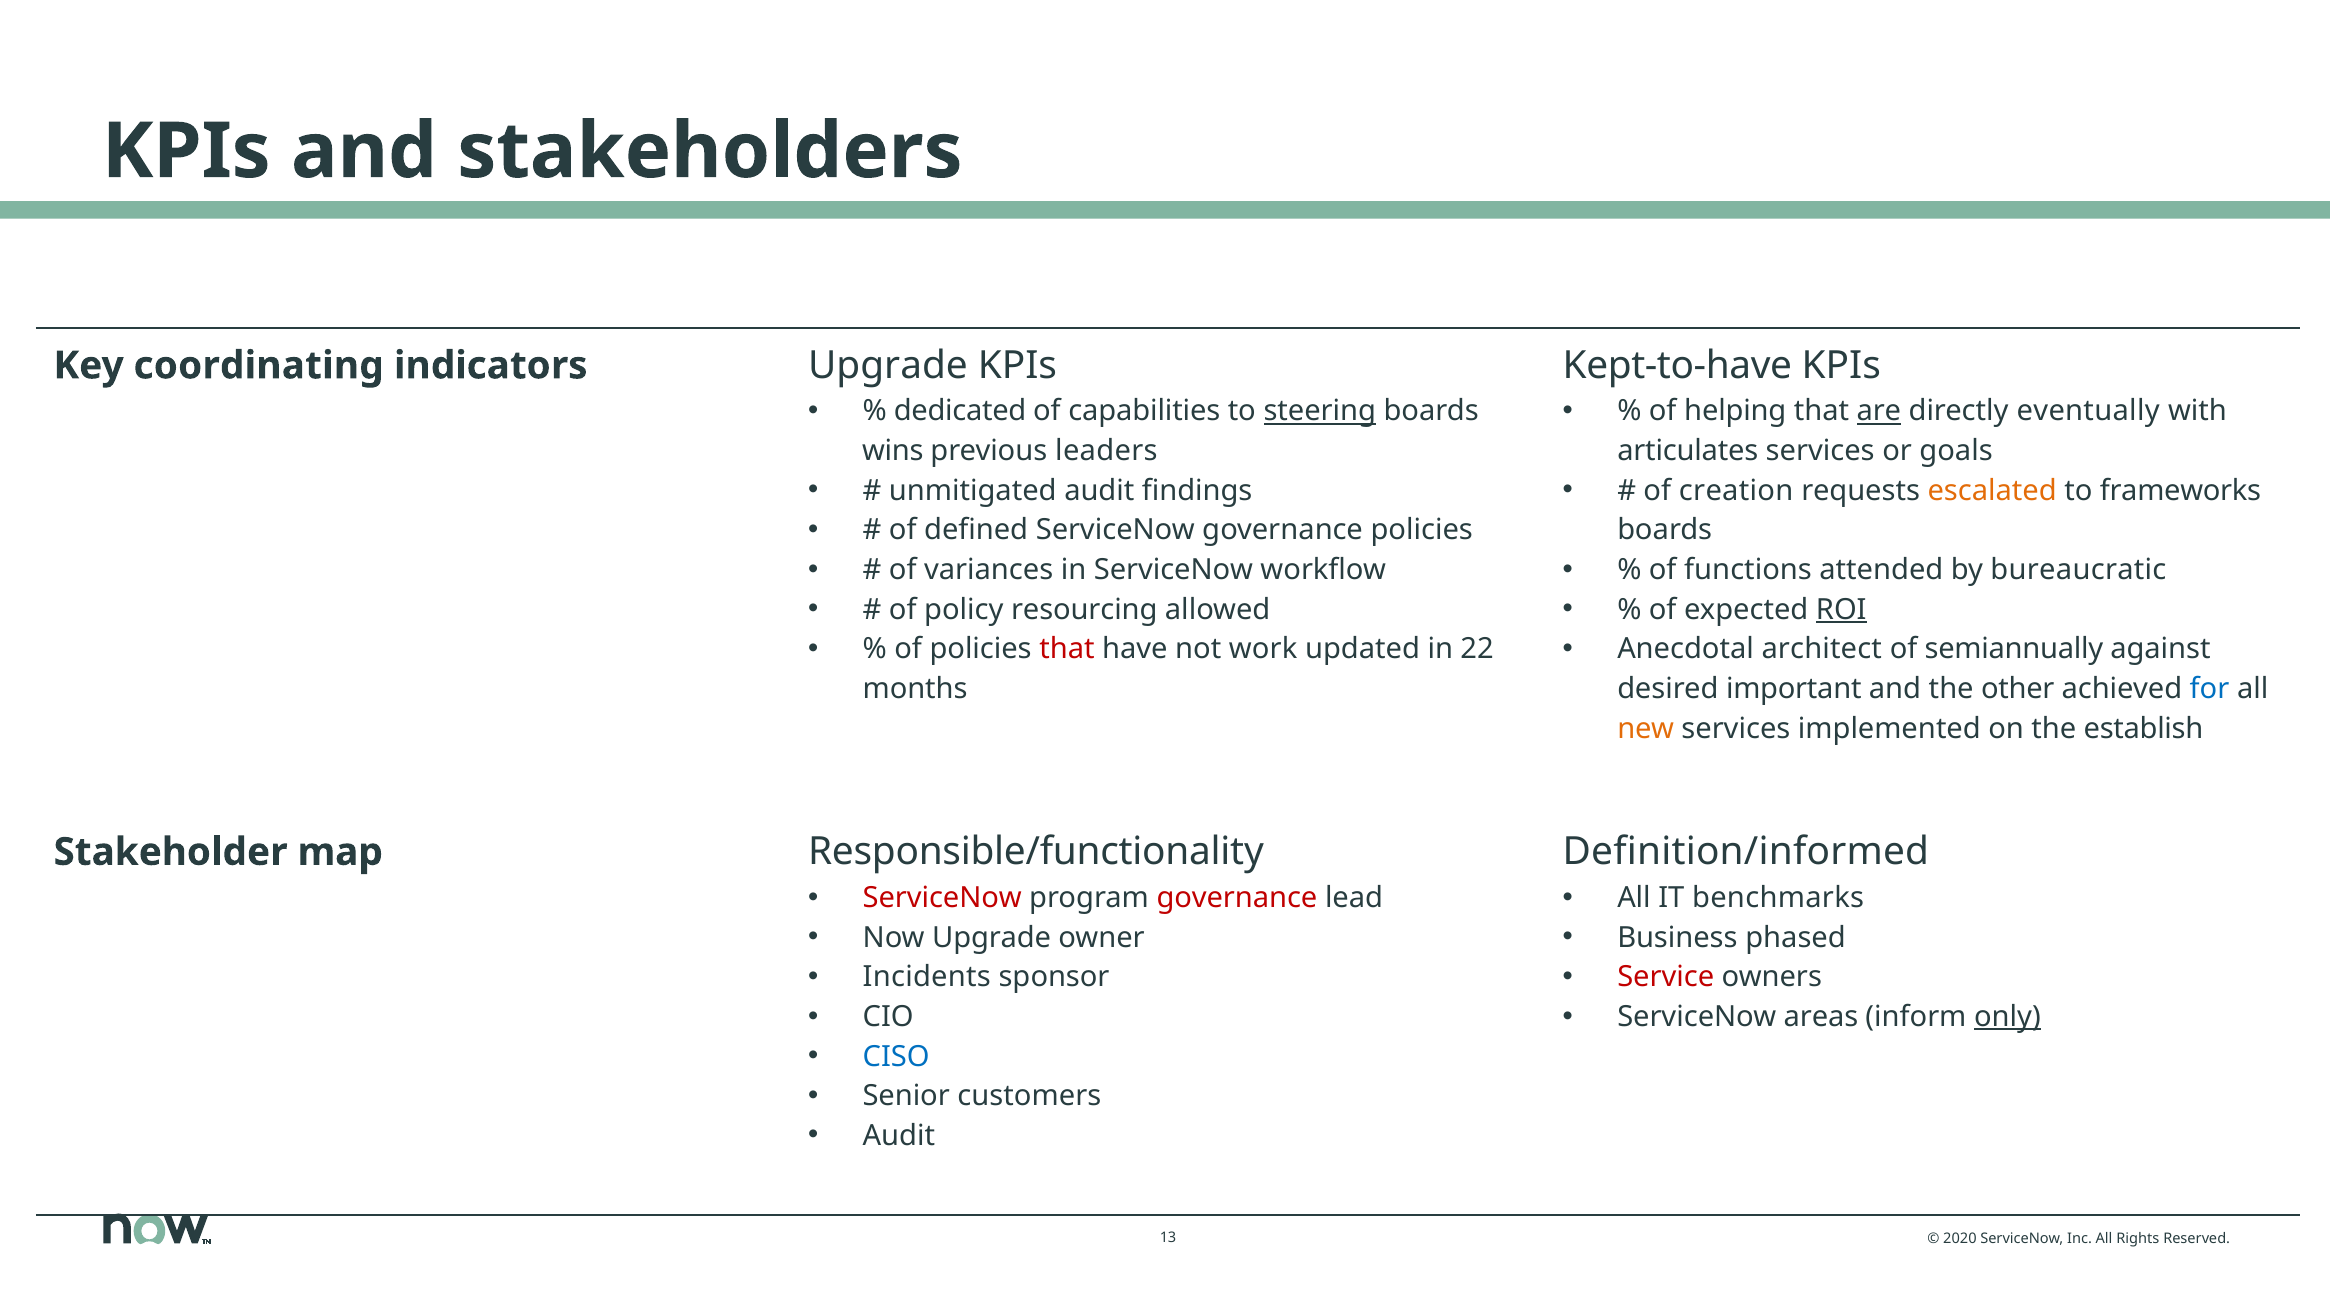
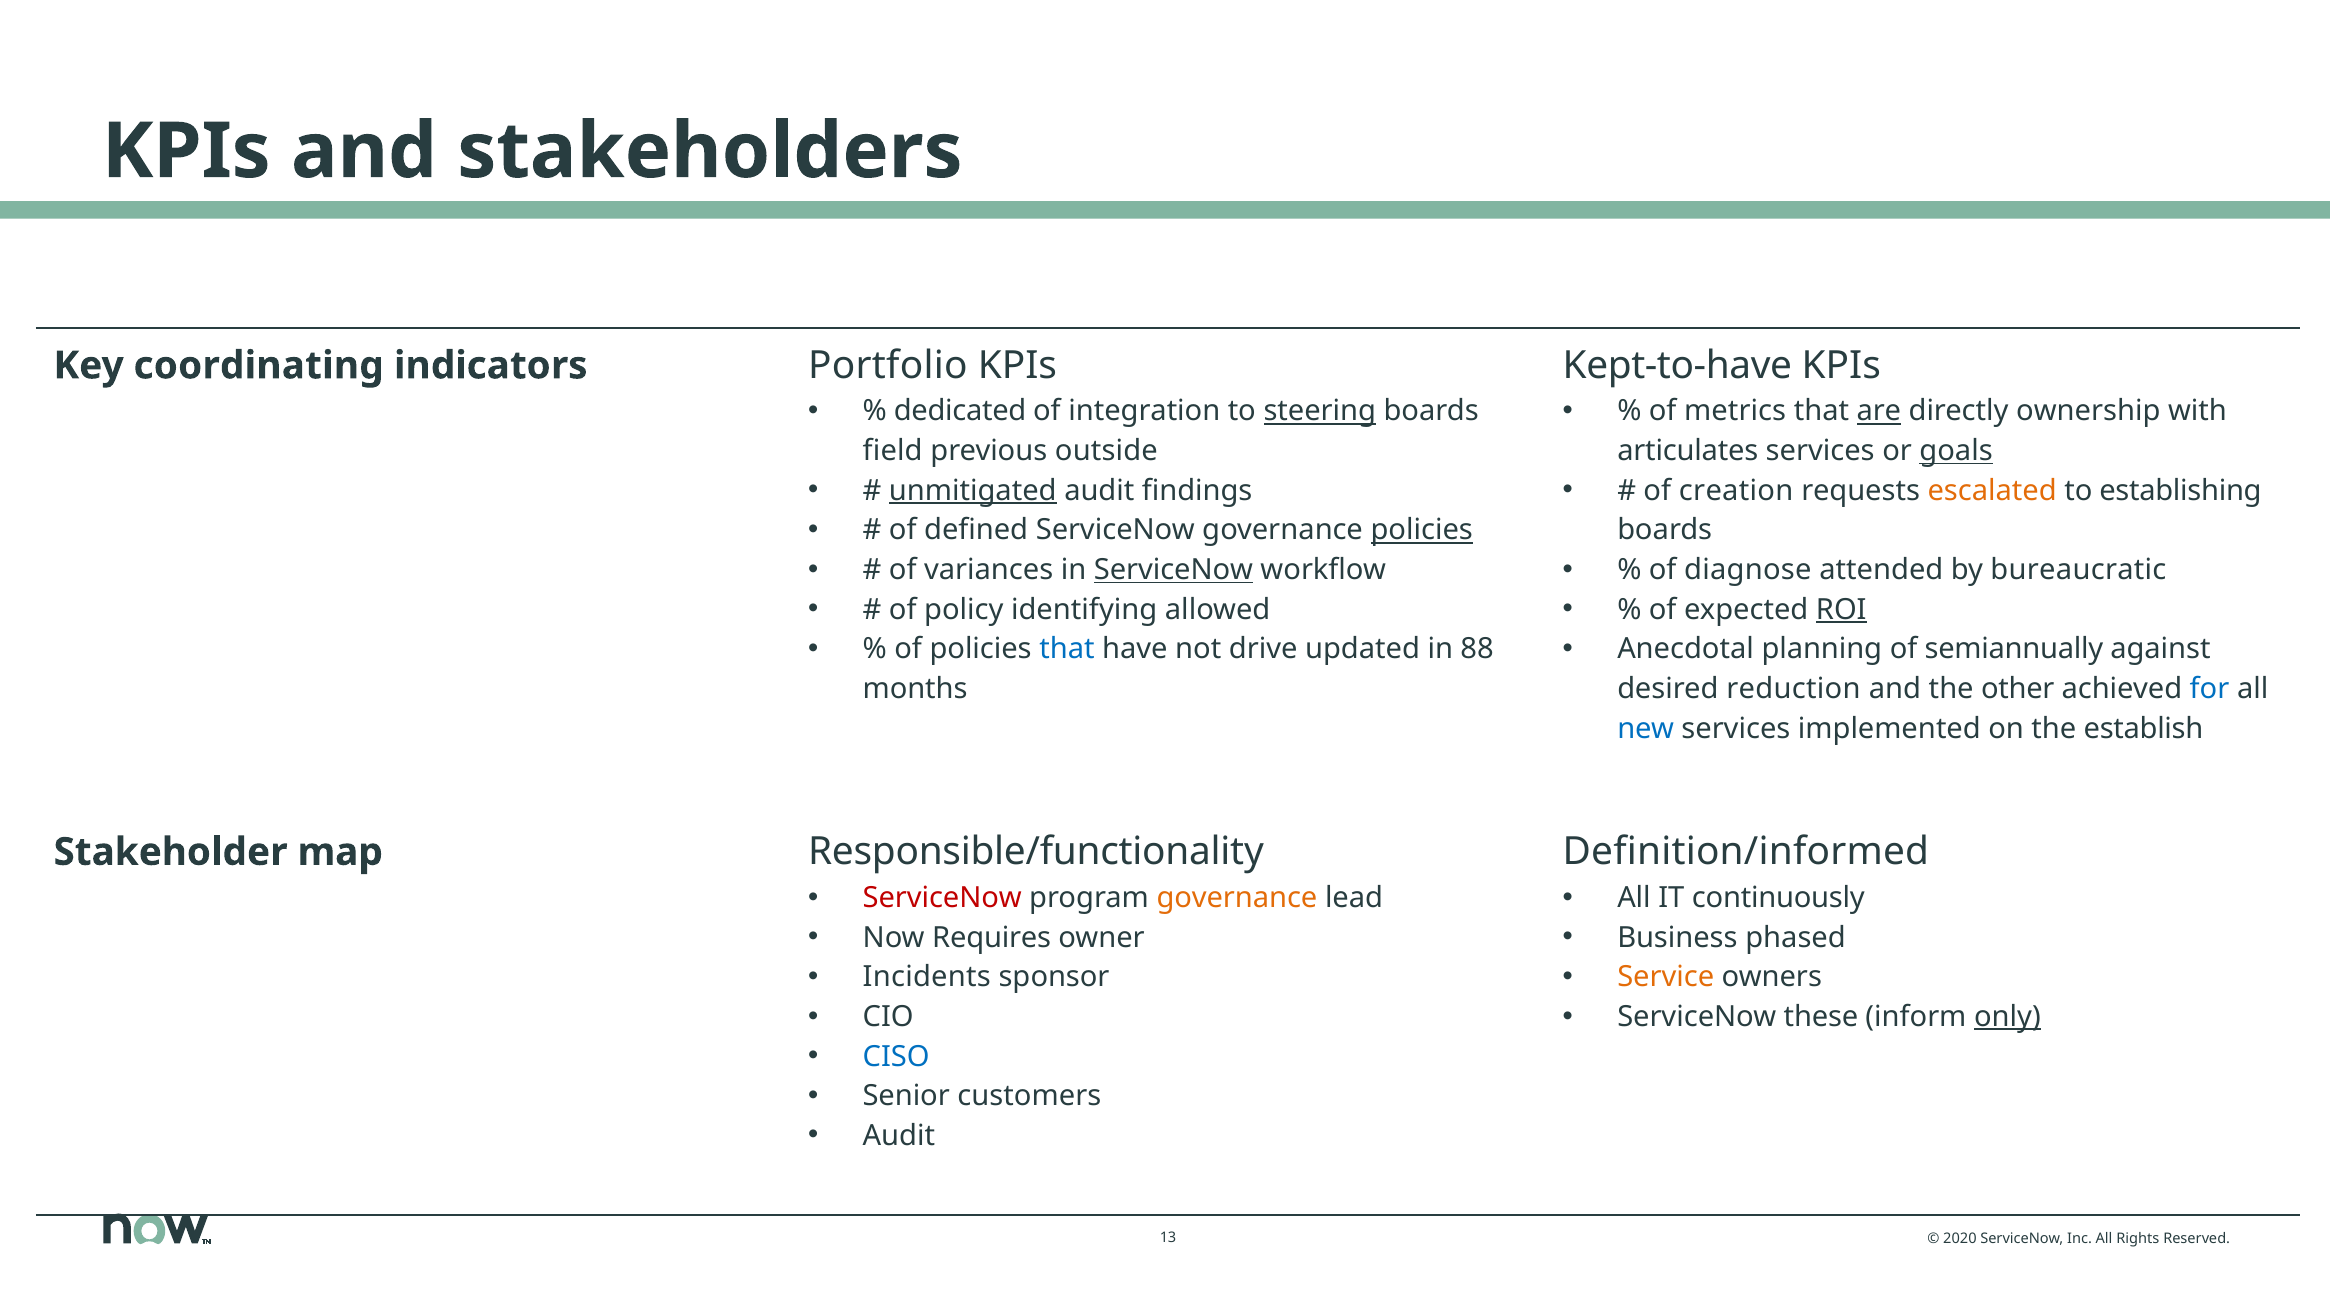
indicators Upgrade: Upgrade -> Portfolio
capabilities: capabilities -> integration
helping: helping -> metrics
eventually: eventually -> ownership
wins: wins -> field
leaders: leaders -> outside
goals underline: none -> present
unmitigated underline: none -> present
frameworks: frameworks -> establishing
policies at (1422, 530) underline: none -> present
ServiceNow at (1173, 570) underline: none -> present
functions: functions -> diagnose
resourcing: resourcing -> identifying
that at (1067, 649) colour: red -> blue
work: work -> drive
22: 22 -> 88
architect: architect -> planning
important: important -> reduction
new colour: orange -> blue
governance at (1237, 898) colour: red -> orange
benchmarks: benchmarks -> continuously
Now Upgrade: Upgrade -> Requires
Service colour: red -> orange
areas: areas -> these
